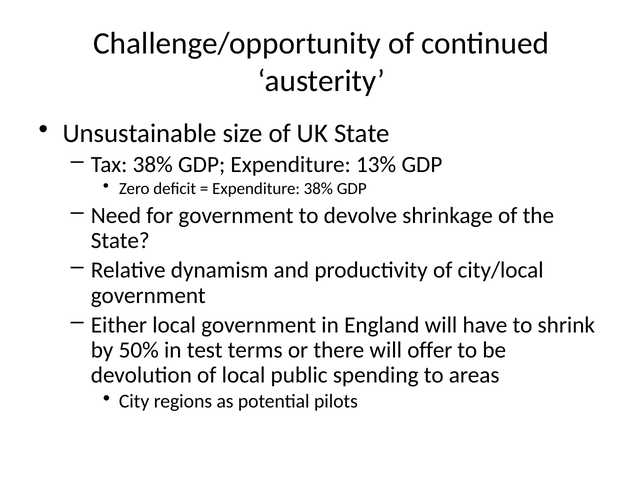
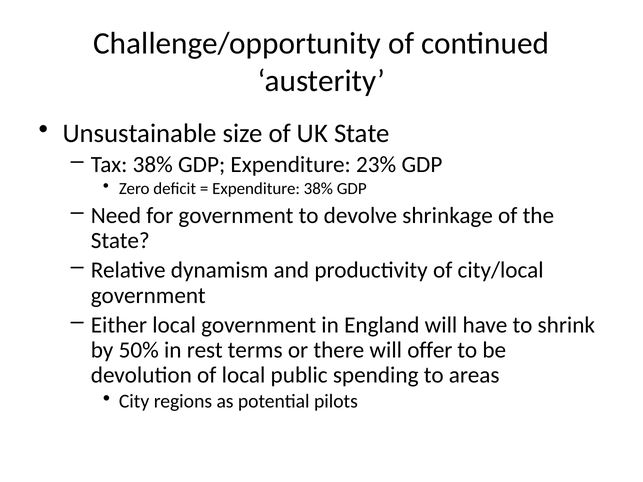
13%: 13% -> 23%
test: test -> rest
